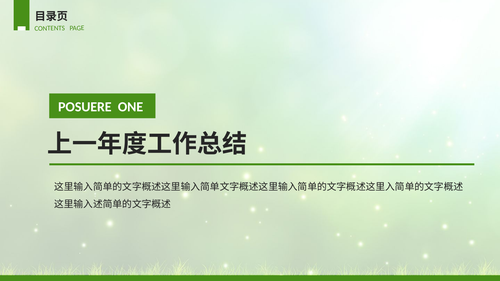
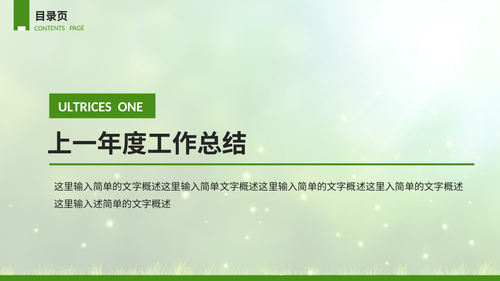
POSUERE: POSUERE -> ULTRICES
